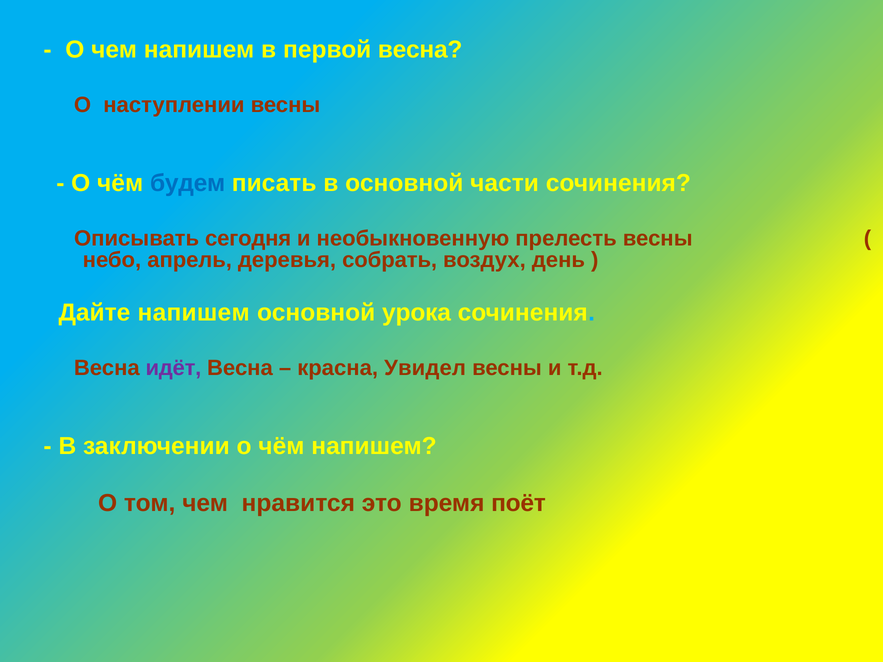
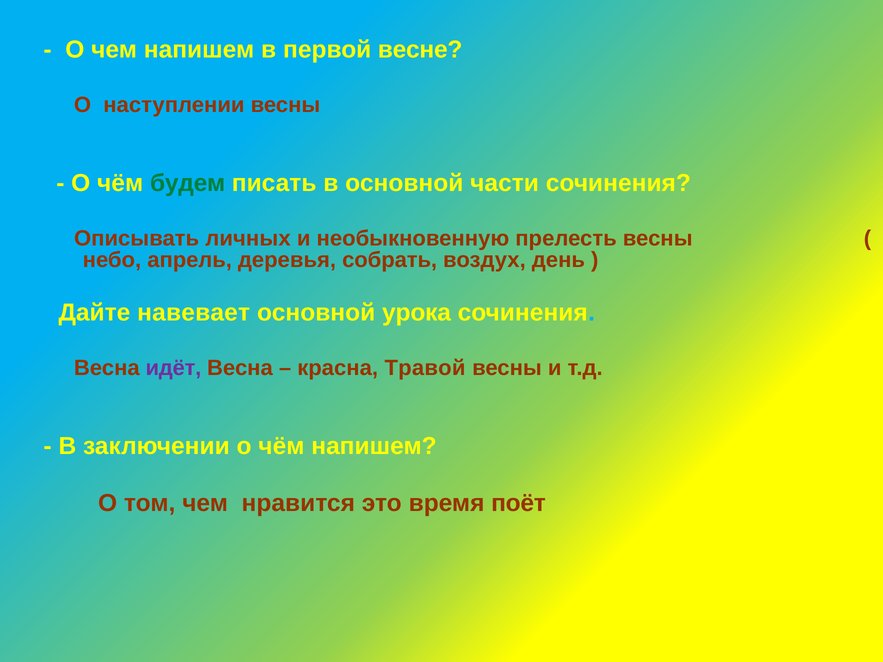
первой весна: весна -> весне
будем colour: blue -> green
сегодня: сегодня -> личных
Дайте напишем: напишем -> навевает
Увидел: Увидел -> Травой
